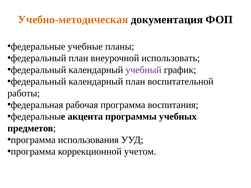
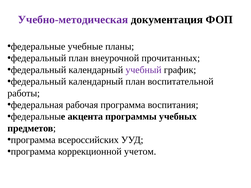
Учебно-методическая colour: orange -> purple
использовать: использовать -> прочитанных
использования: использования -> всероссийских
